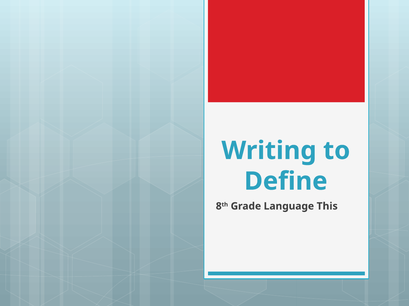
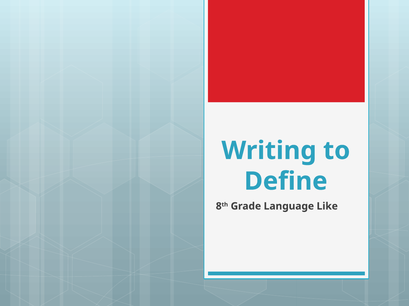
This: This -> Like
